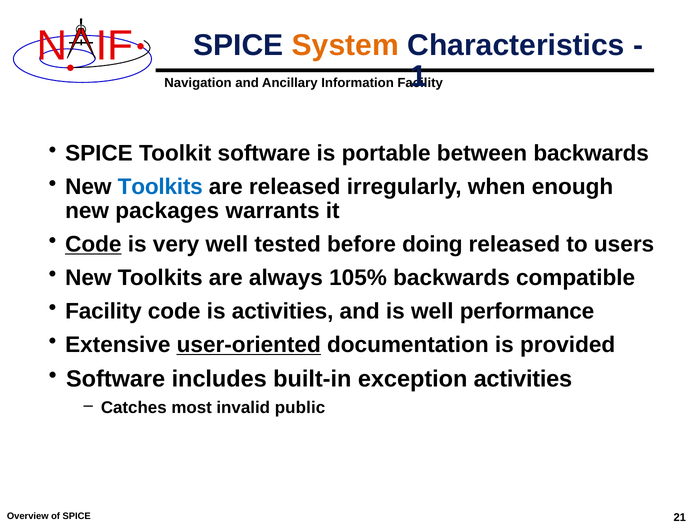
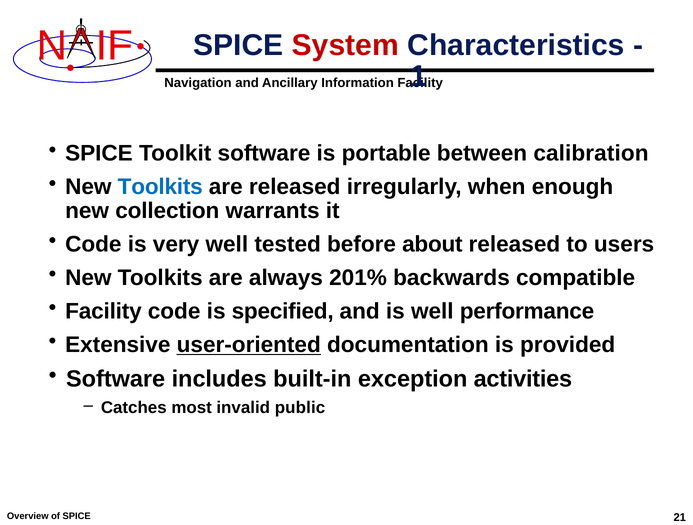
System colour: orange -> red
between backwards: backwards -> calibration
packages: packages -> collection
Code at (93, 245) underline: present -> none
doing: doing -> about
105%: 105% -> 201%
is activities: activities -> specified
